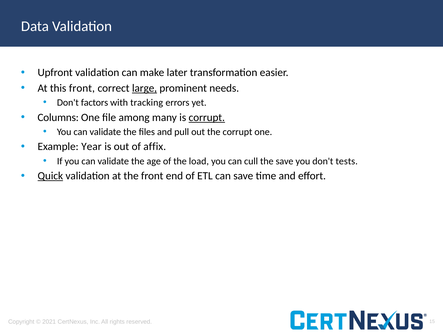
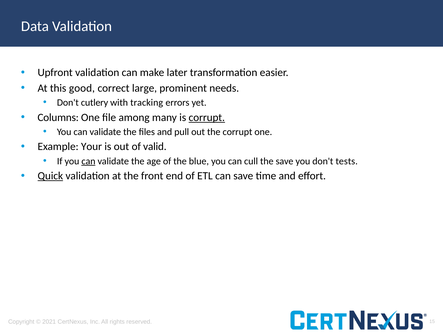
this front: front -> good
large underline: present -> none
factors: factors -> cutlery
Year: Year -> Your
affix: affix -> valid
can at (88, 161) underline: none -> present
load: load -> blue
